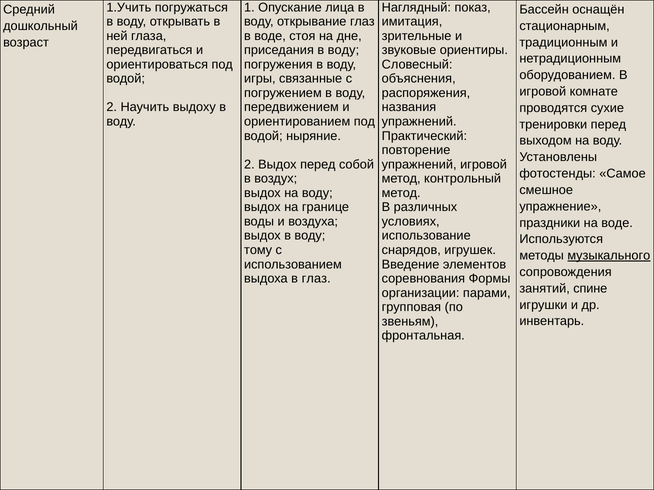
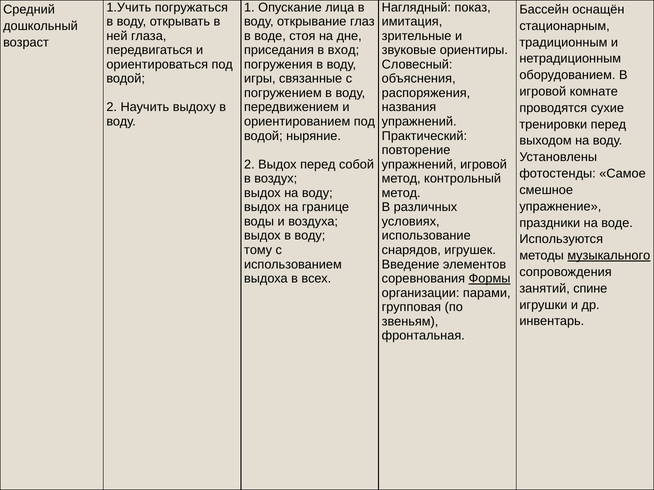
приседания в воду: воду -> вход
в глаз: глаз -> всех
Формы underline: none -> present
